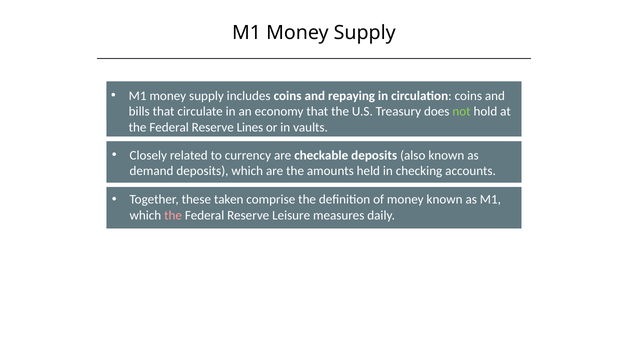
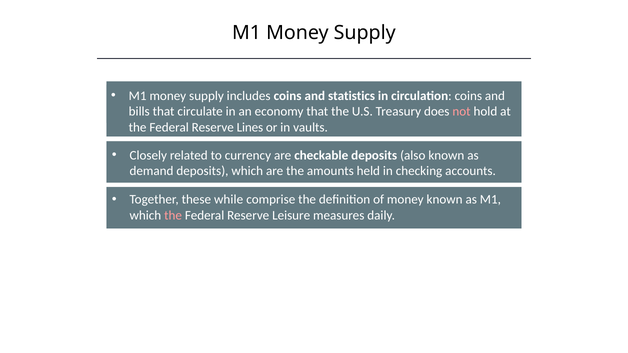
repaying: repaying -> statistics
not colour: light green -> pink
taken: taken -> while
